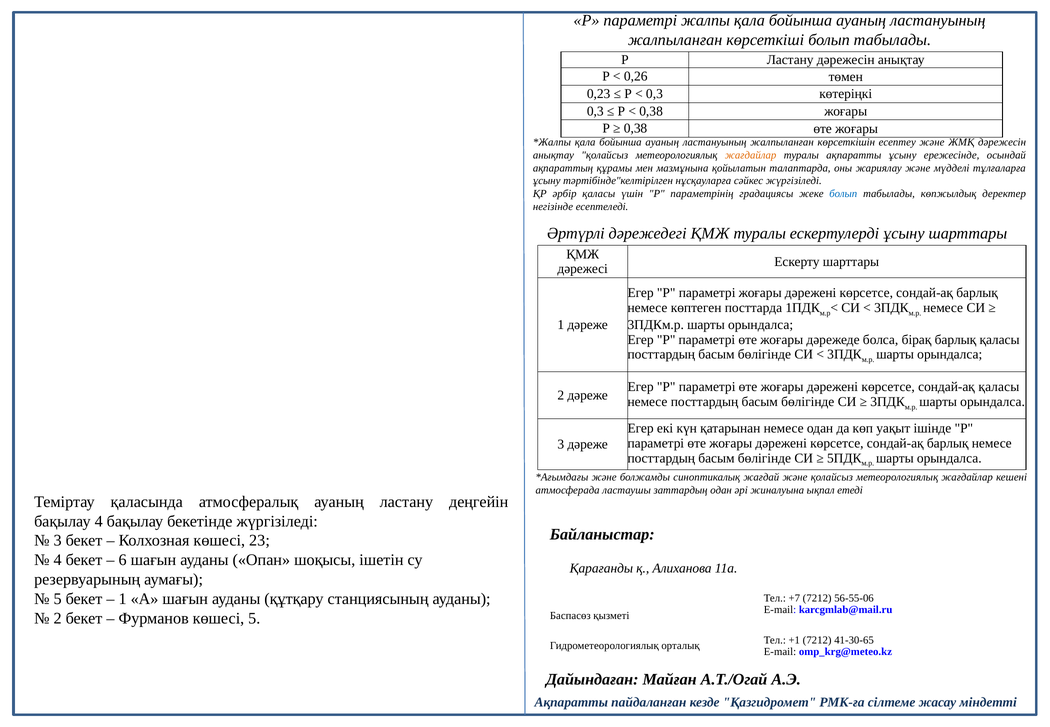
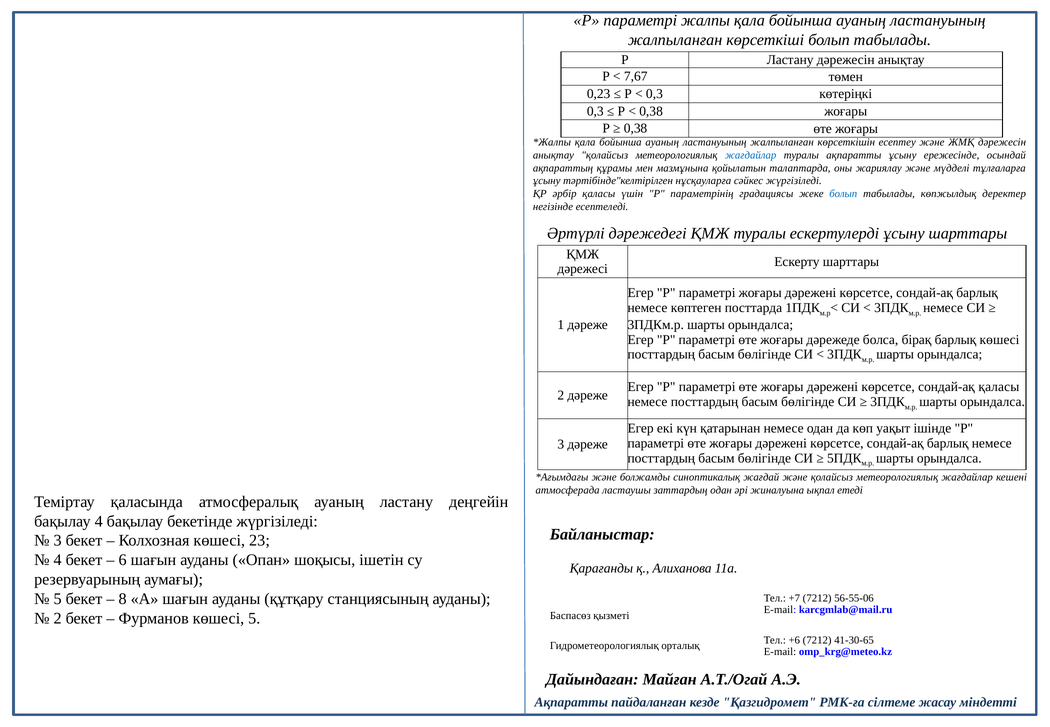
0,26: 0,26 -> 7,67
жағдайлар at (751, 155) colour: orange -> blue
барлық қаласы: қаласы -> көшесі
1 at (123, 599): 1 -> 8
+1: +1 -> +6
